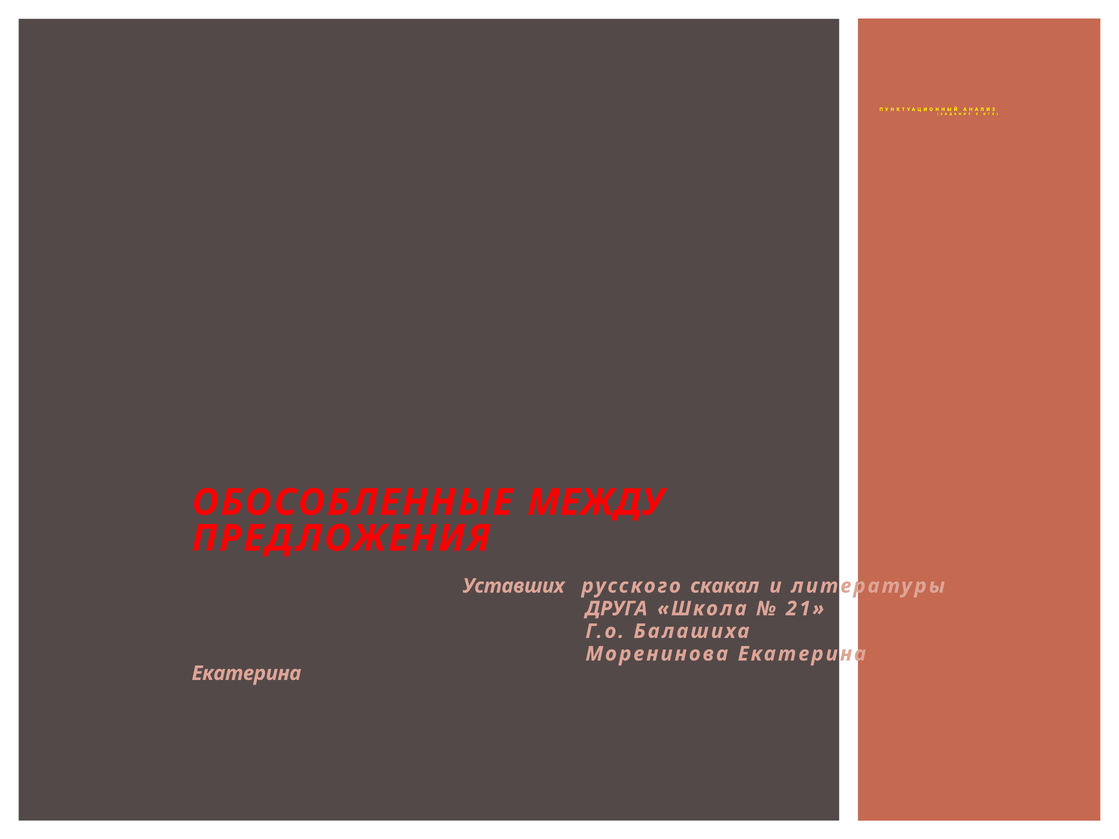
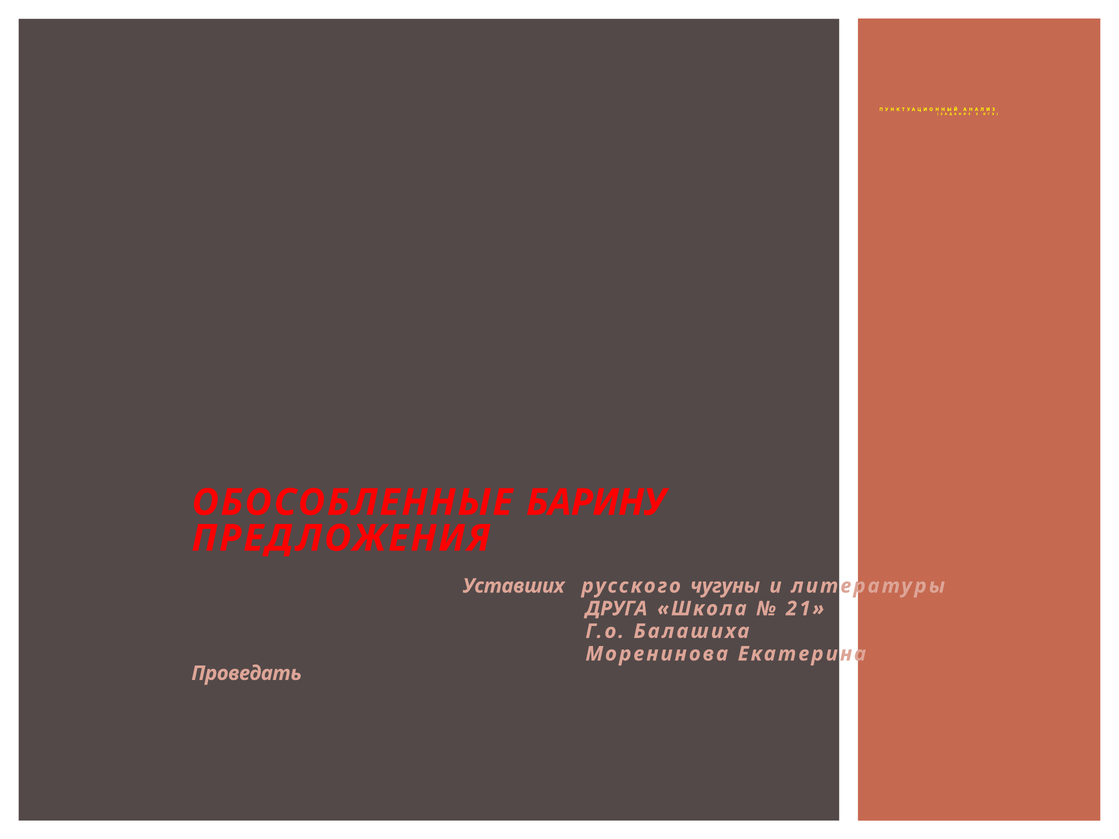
МЕЖДУ: МЕЖДУ -> БАРИНУ
скакал: скакал -> чугуны
Екатерина at (246, 673): Екатерина -> Проведать
